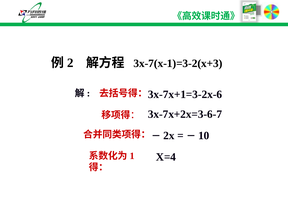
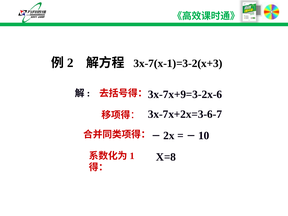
3x-7x+1=3-2x-6: 3x-7x+1=3-2x-6 -> 3x-7x+9=3-2x-6
X=4: X=4 -> X=8
